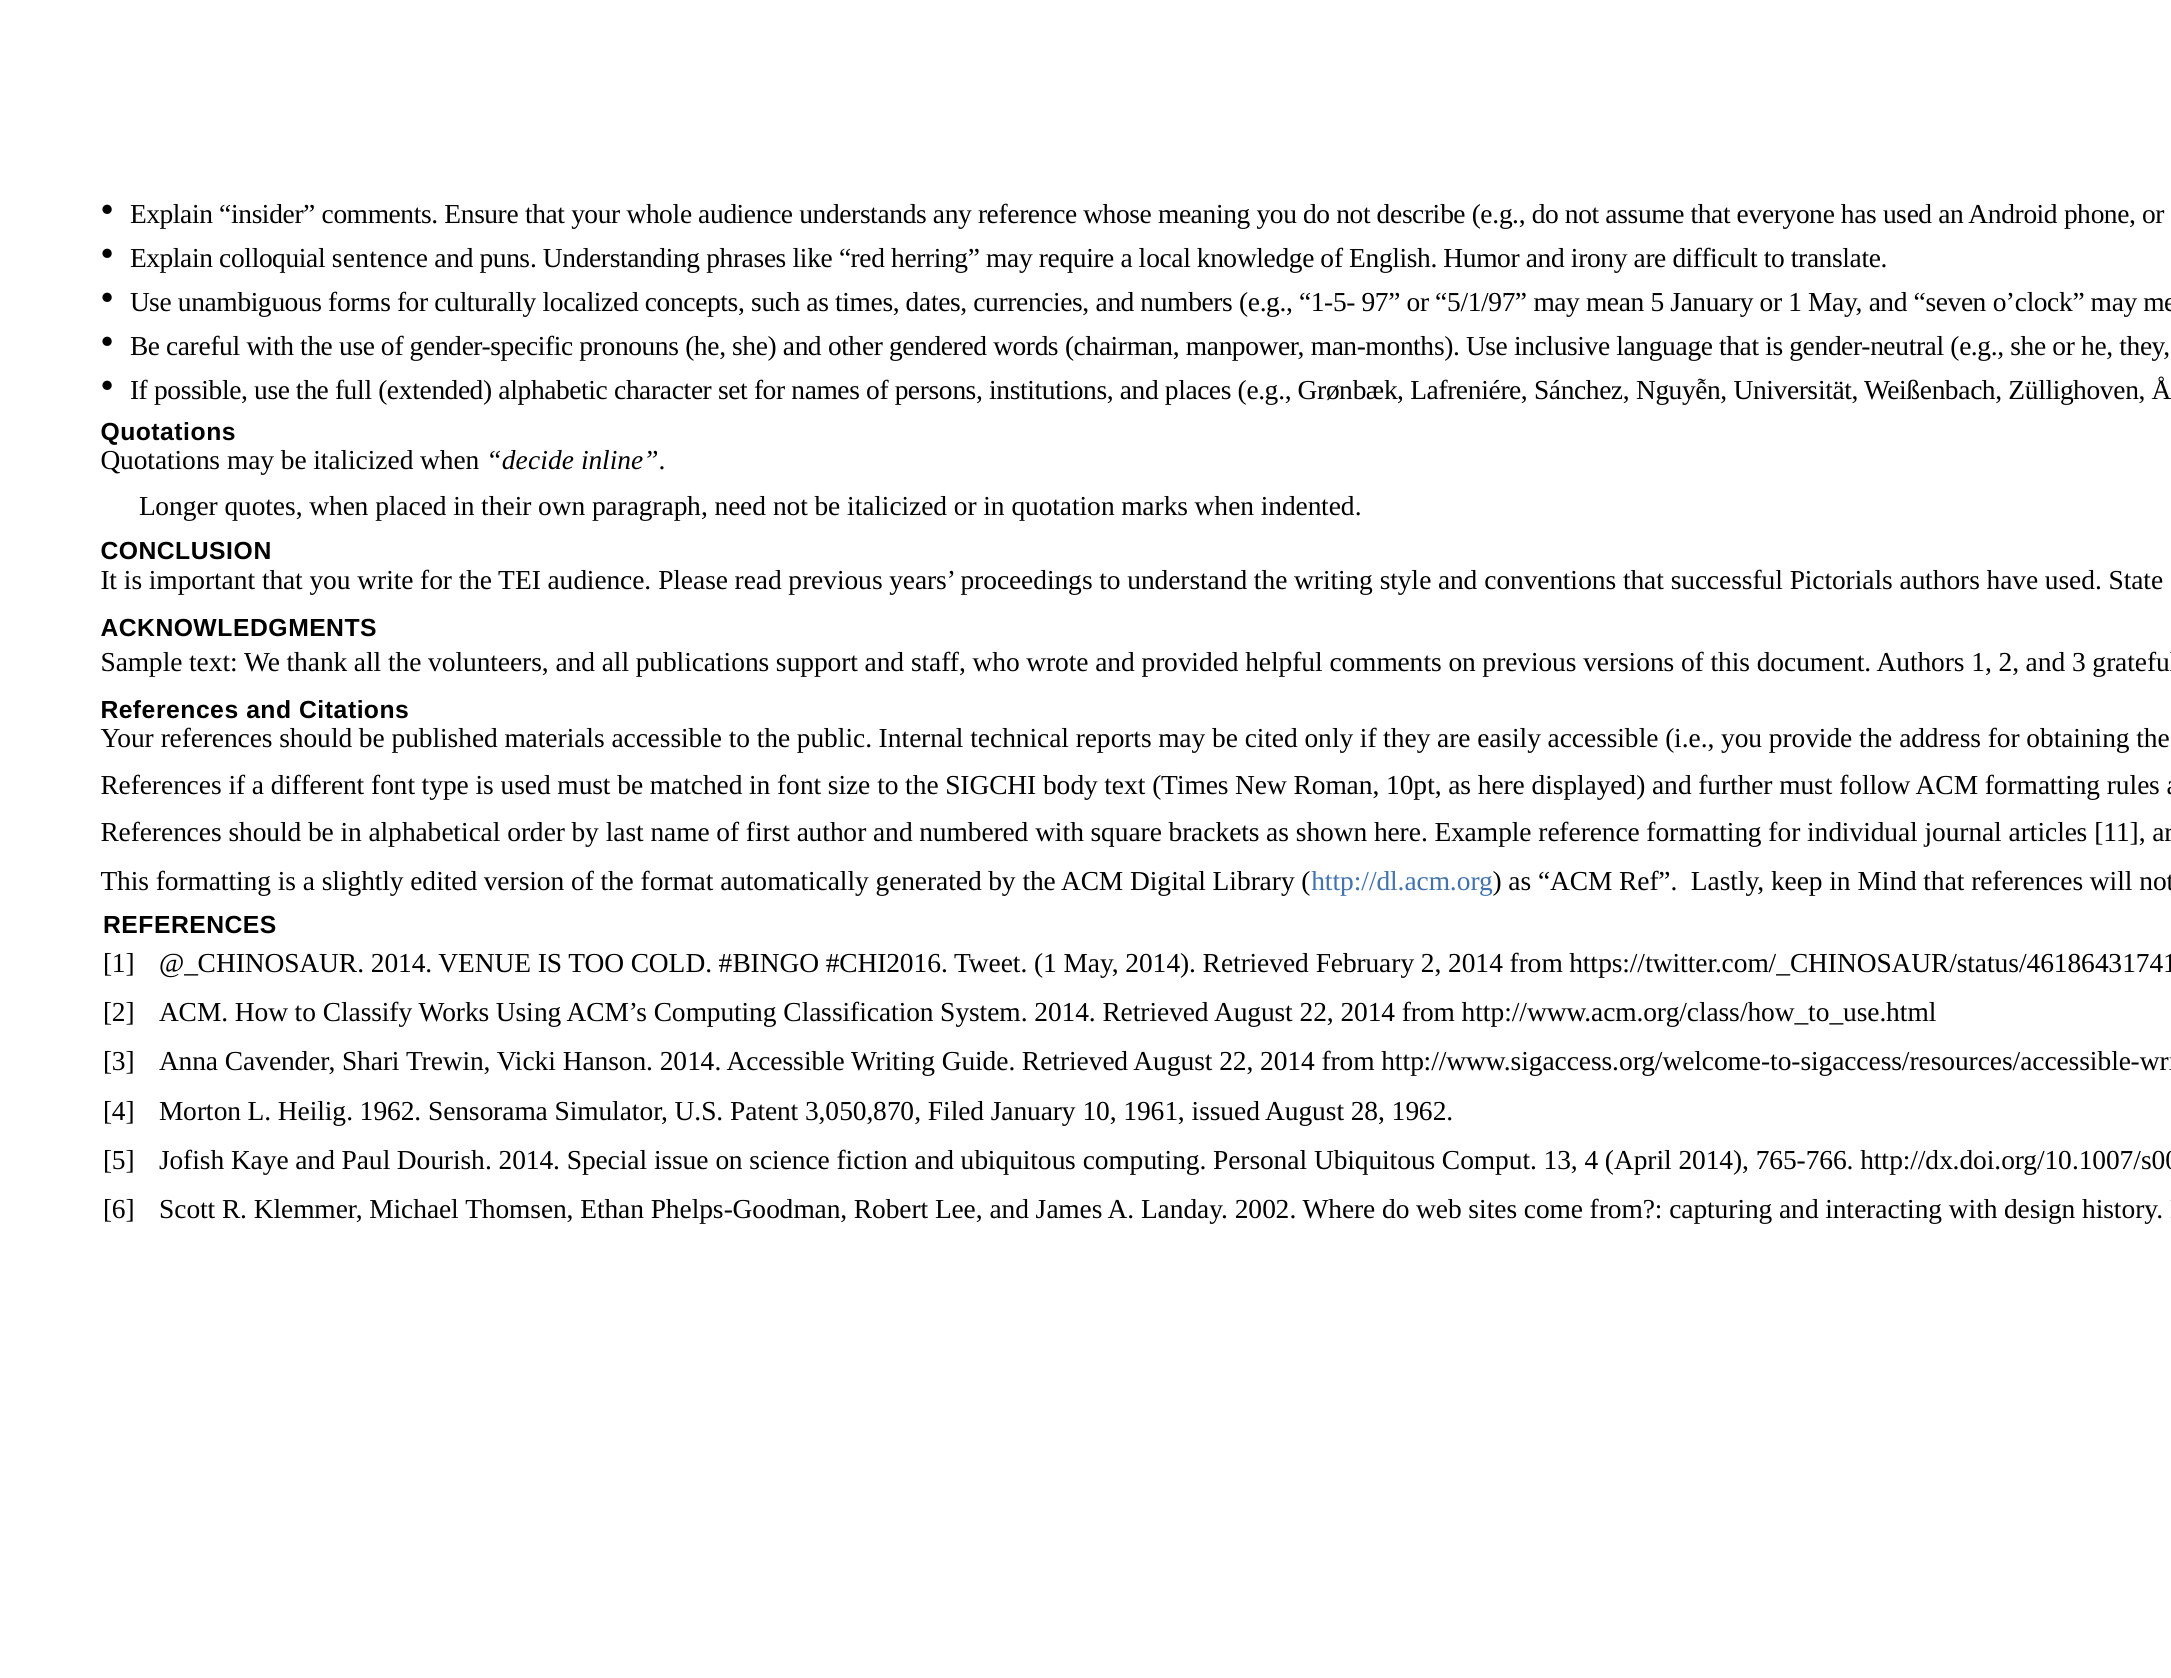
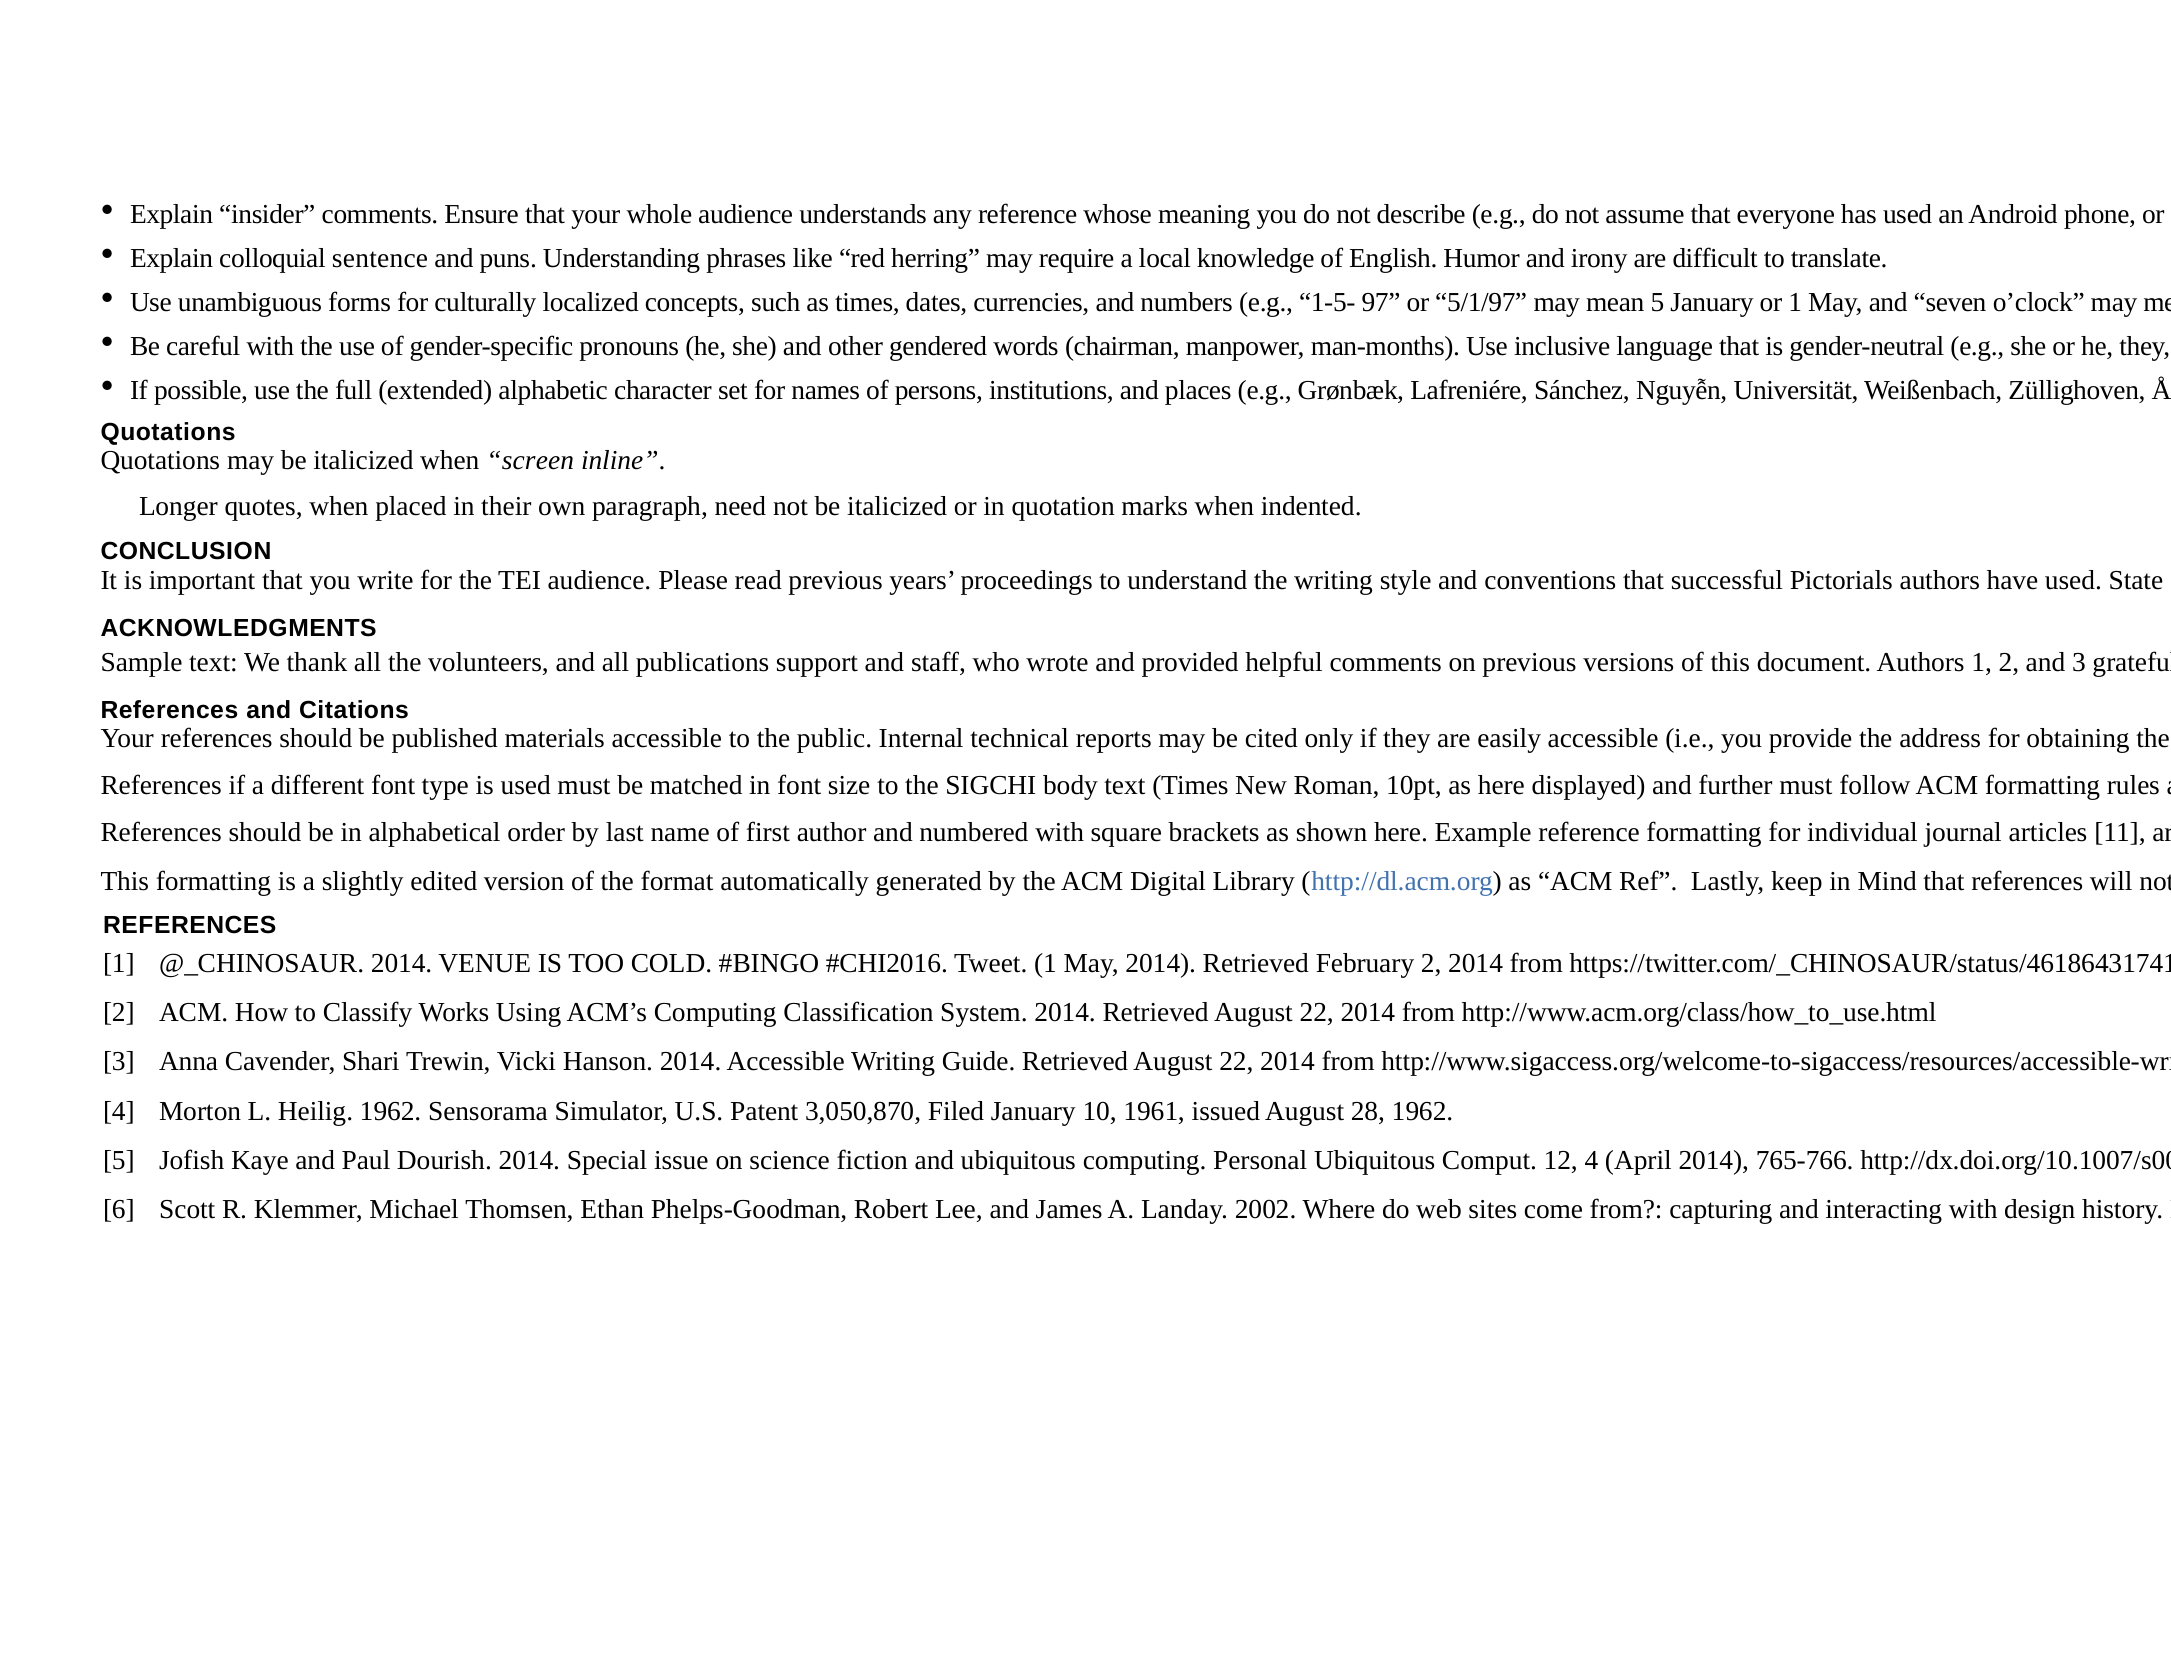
decide: decide -> screen
Comput 13: 13 -> 12
